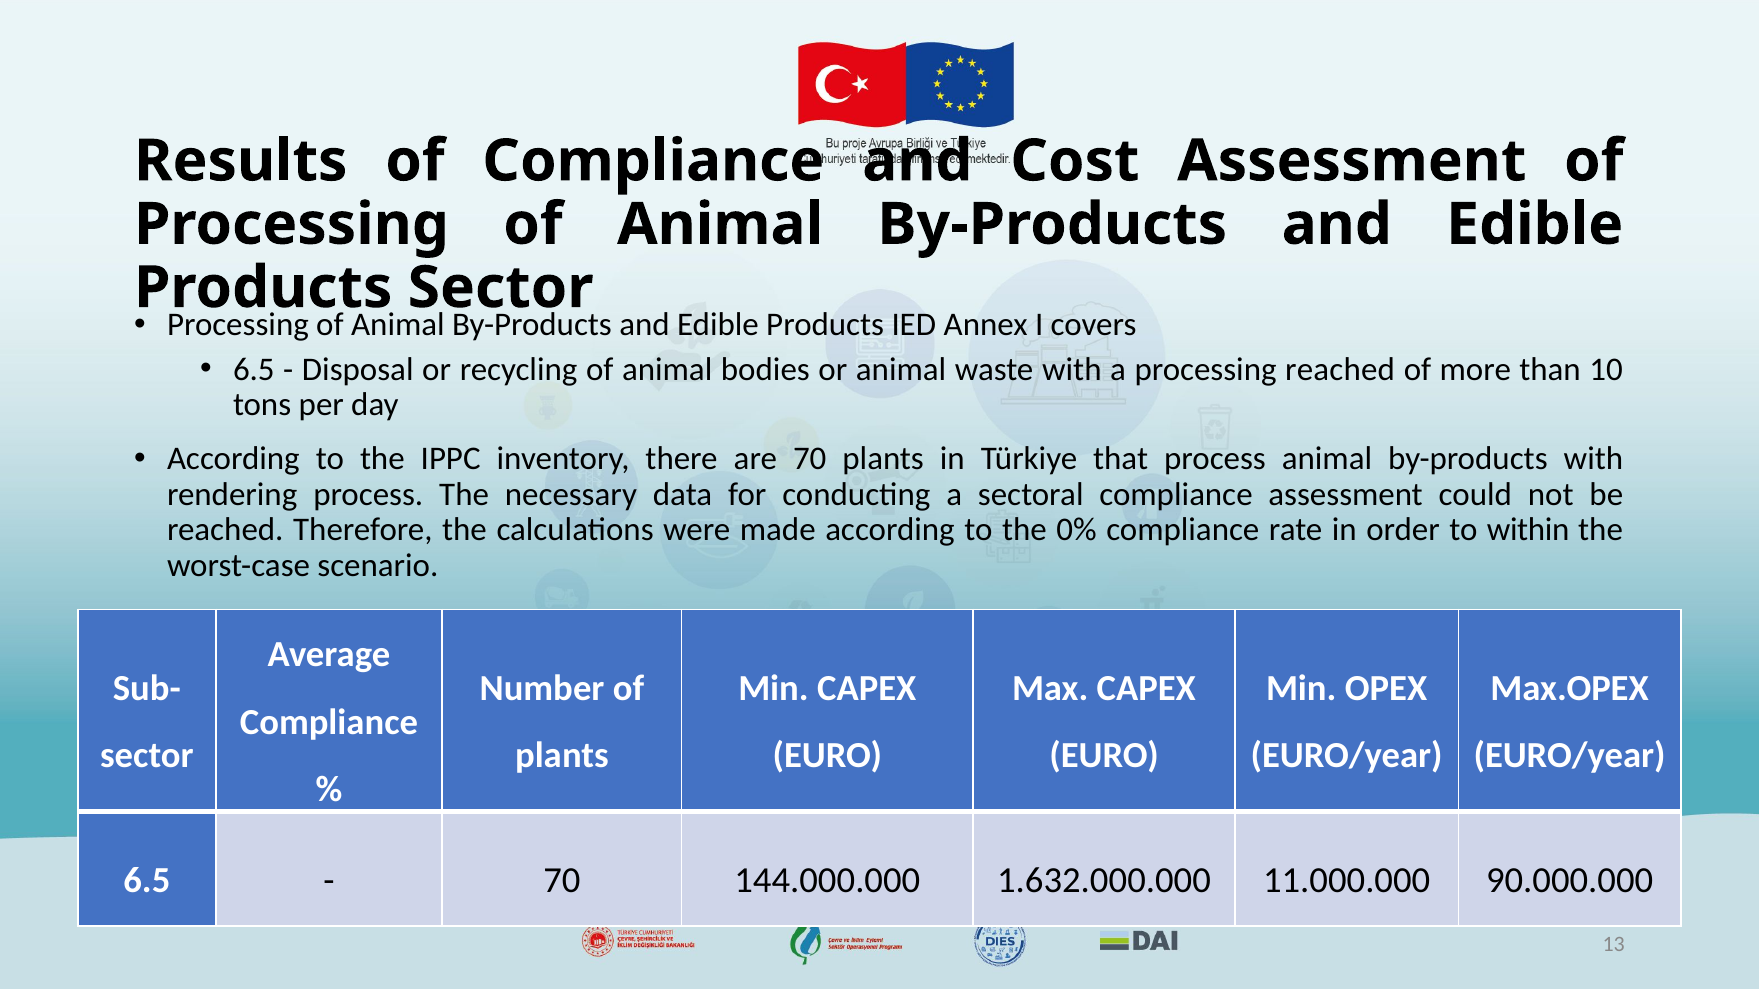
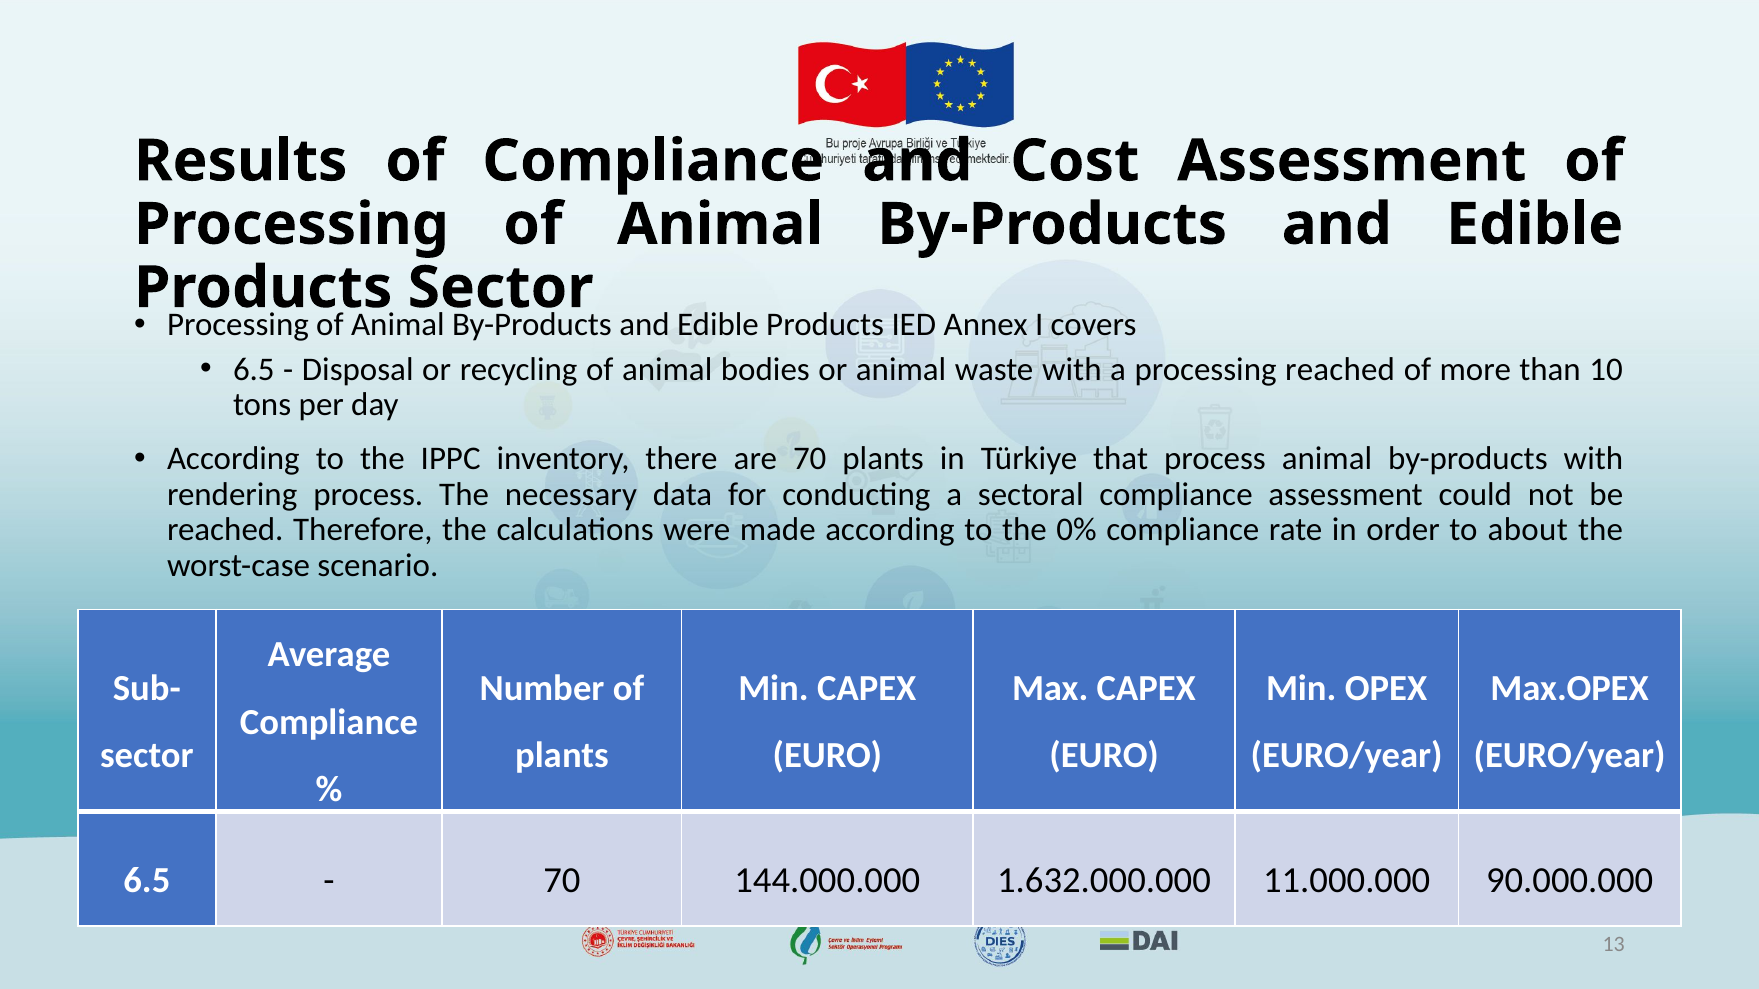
within: within -> about
